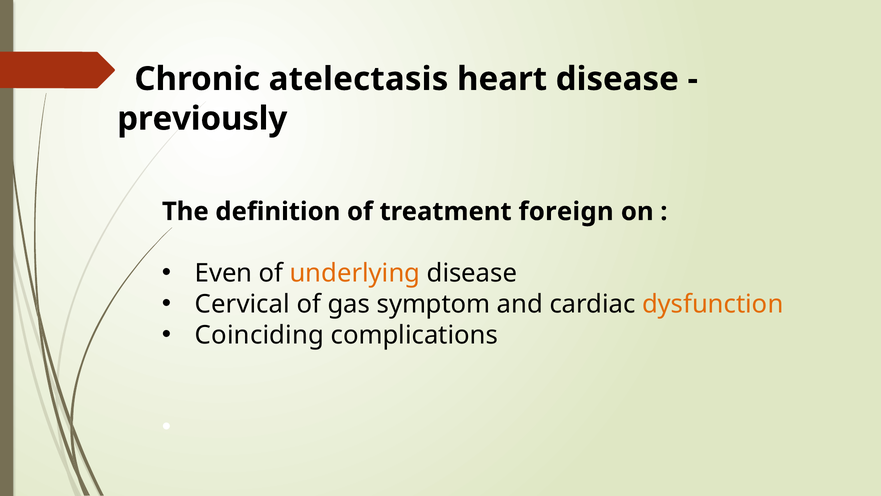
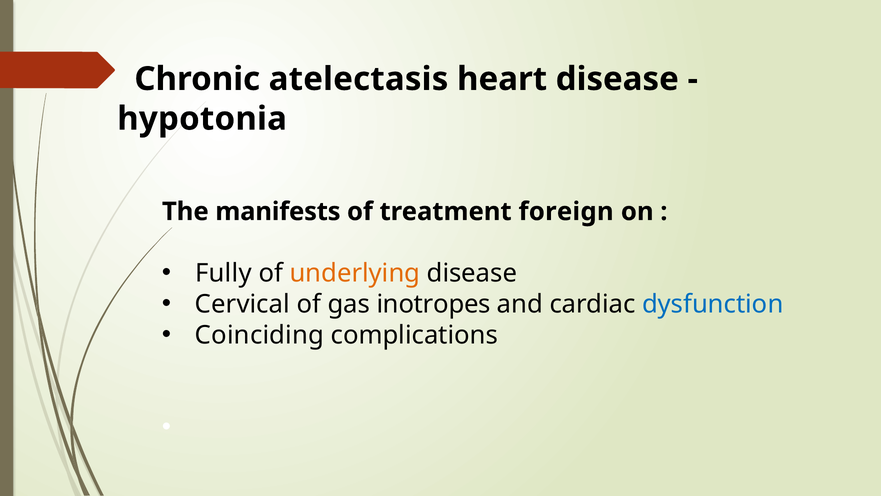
previously: previously -> hypotonia
definition: definition -> manifests
Even: Even -> Fully
symptom: symptom -> inotropes
dysfunction colour: orange -> blue
